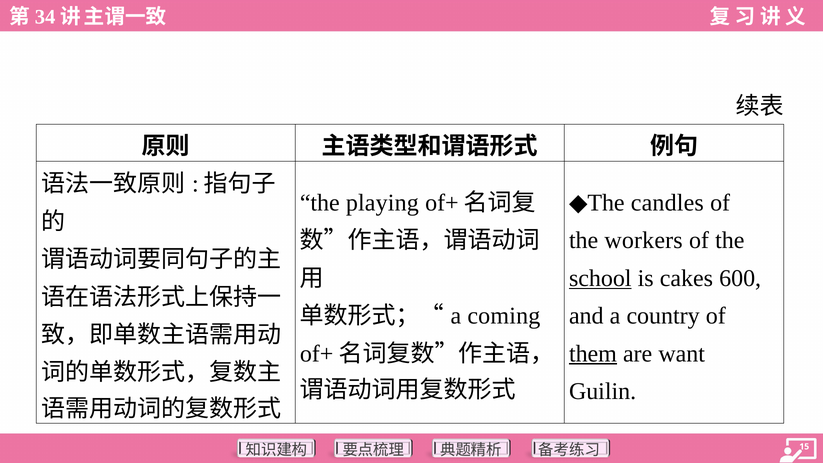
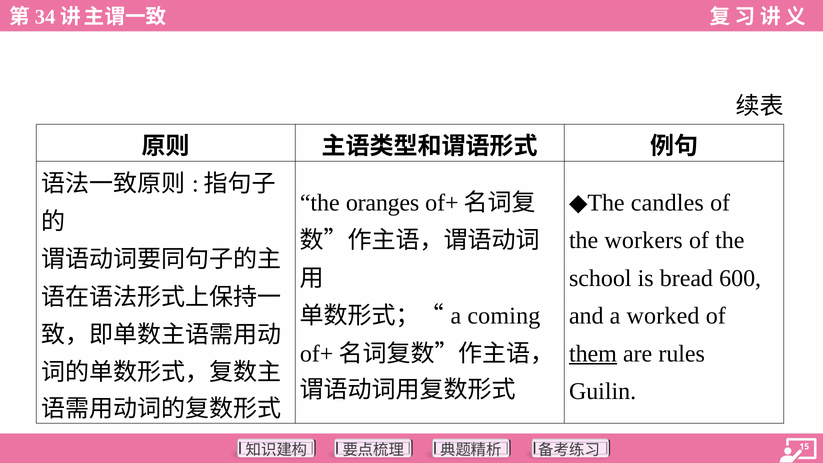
playing: playing -> oranges
school underline: present -> none
cakes: cakes -> bread
country: country -> worked
want: want -> rules
